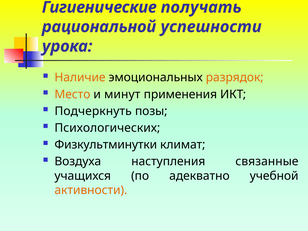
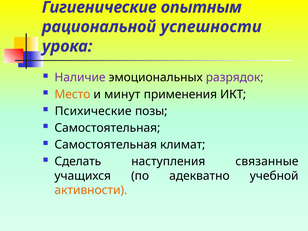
получать: получать -> опытным
Наличие colour: orange -> purple
разрядок colour: orange -> purple
Подчеркнуть: Подчеркнуть -> Психические
Психологических at (107, 128): Психологических -> Самостоятельная
Физкультминутки at (106, 145): Физкультминутки -> Самостоятельная
Воздуха: Воздуха -> Сделать
